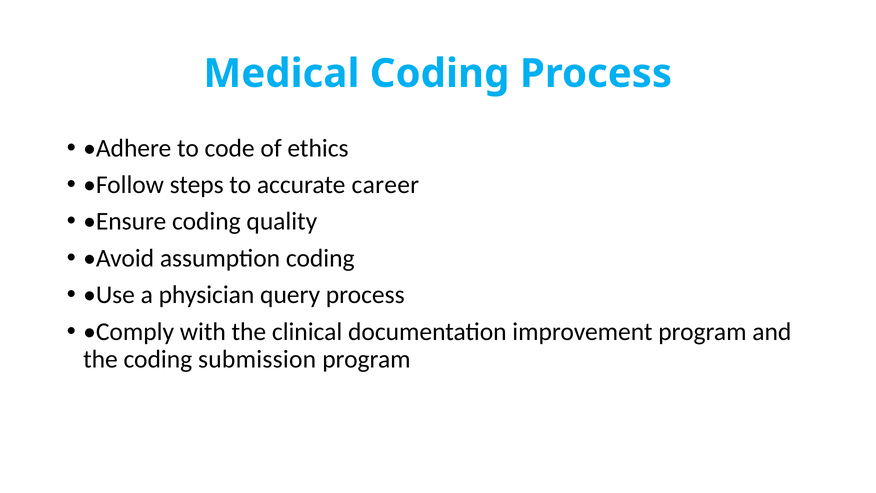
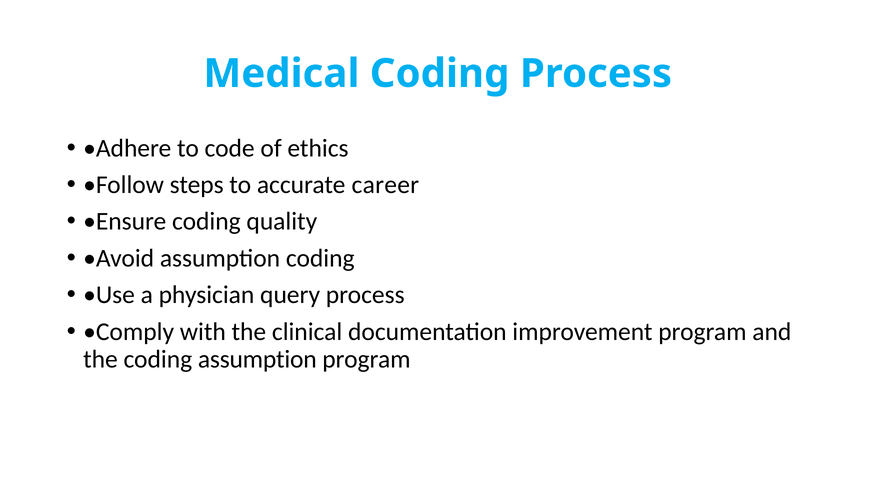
coding submission: submission -> assumption
